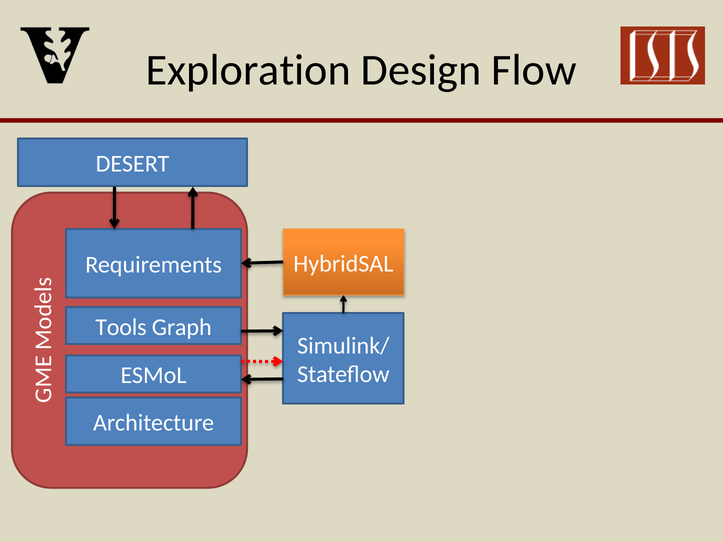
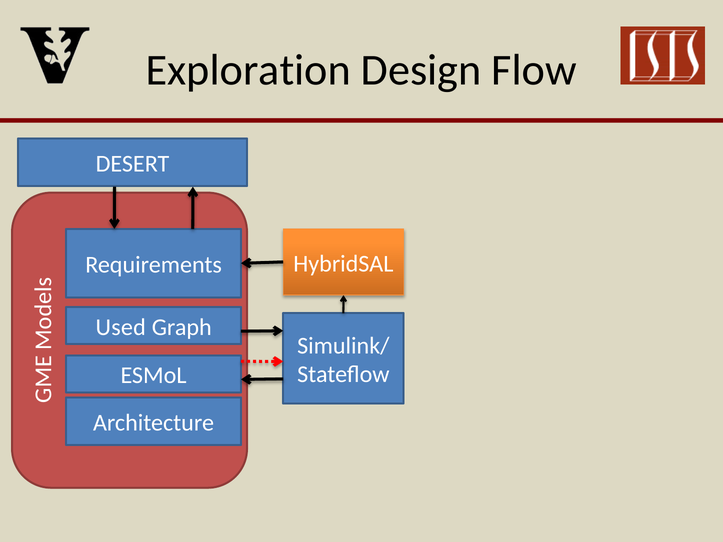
Tools: Tools -> Used
